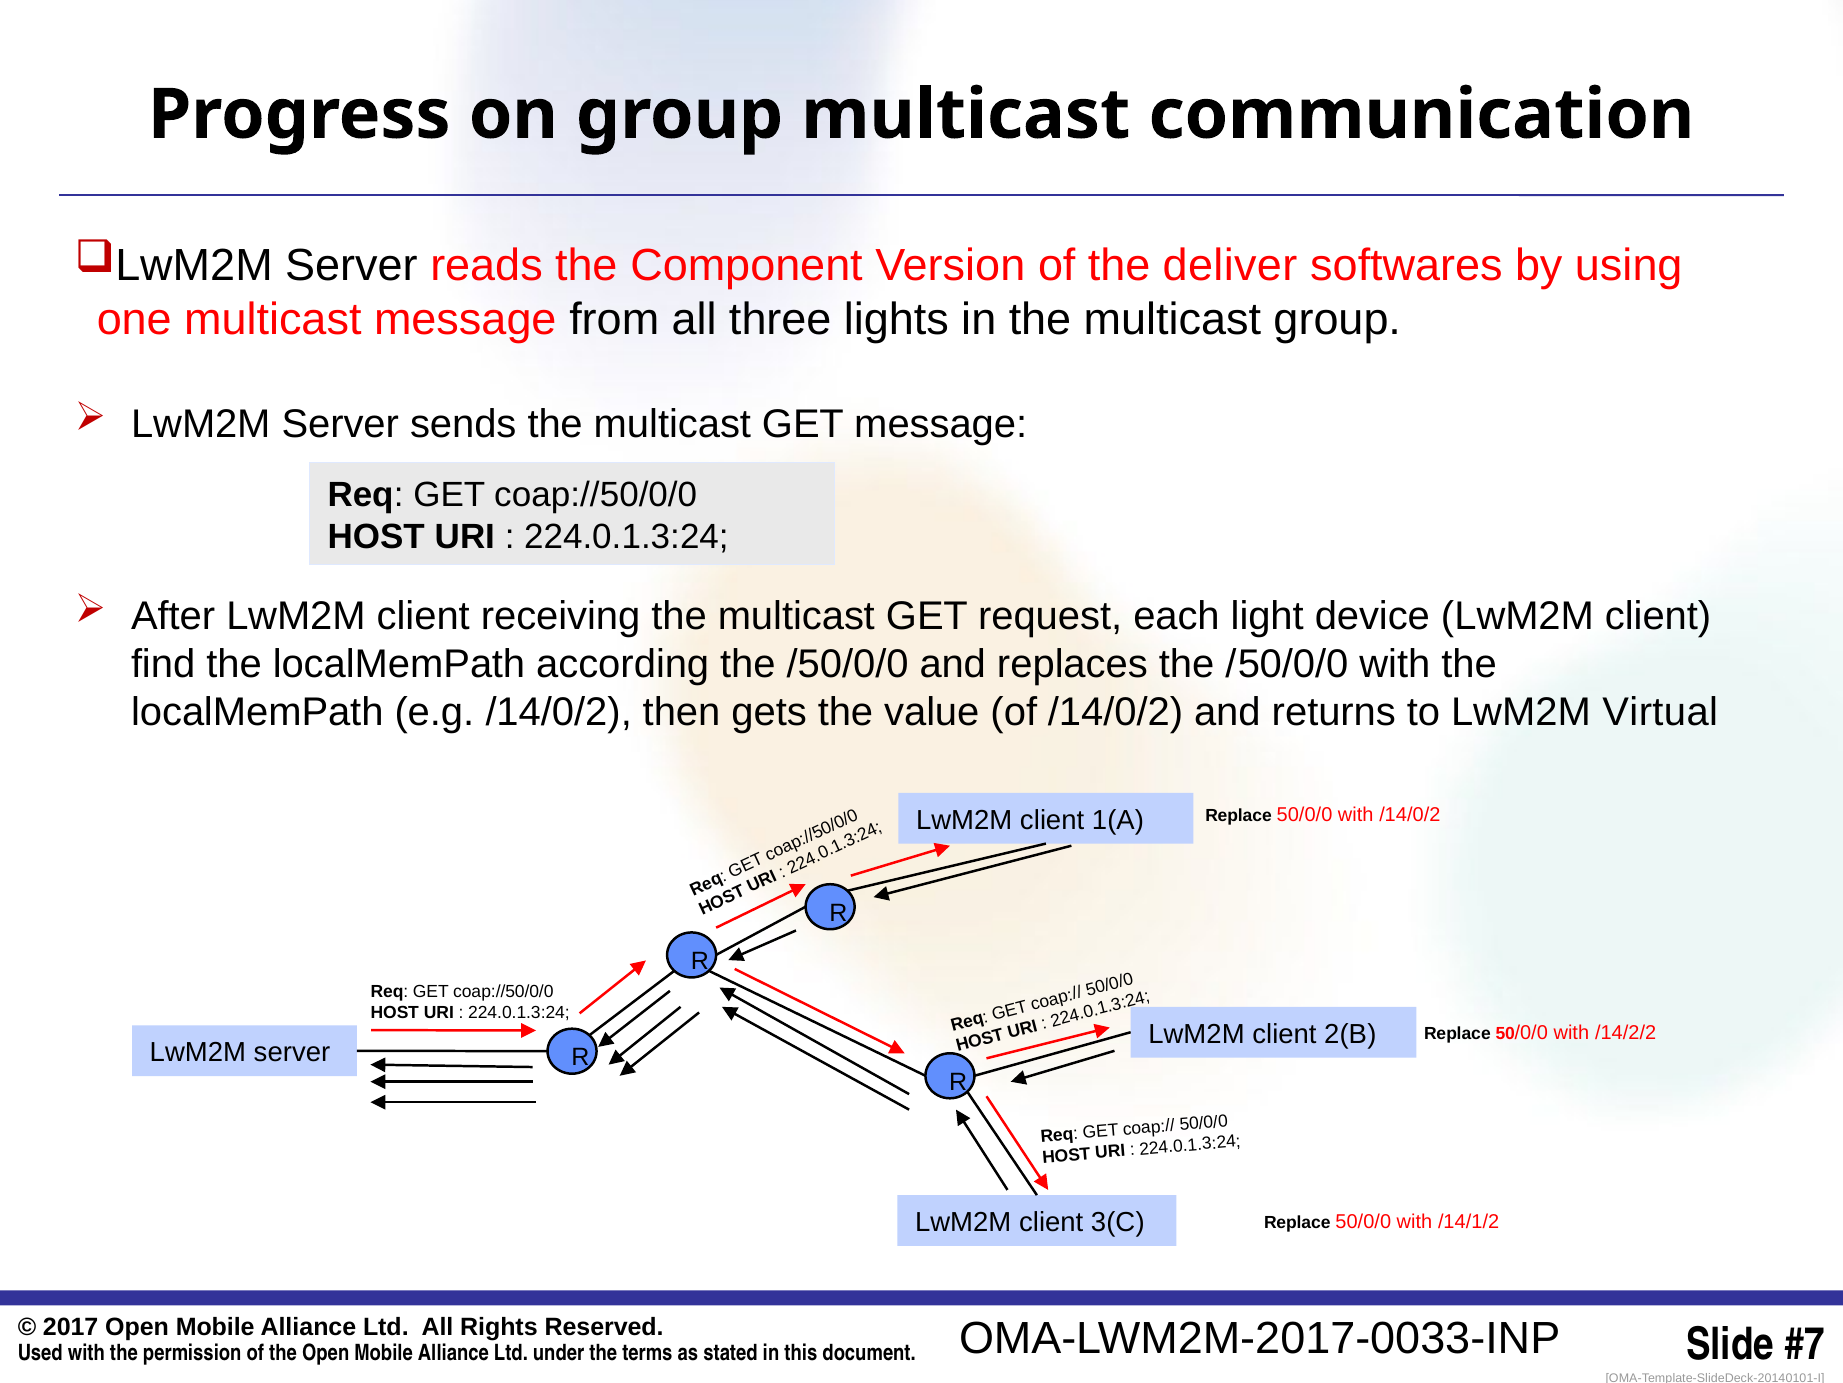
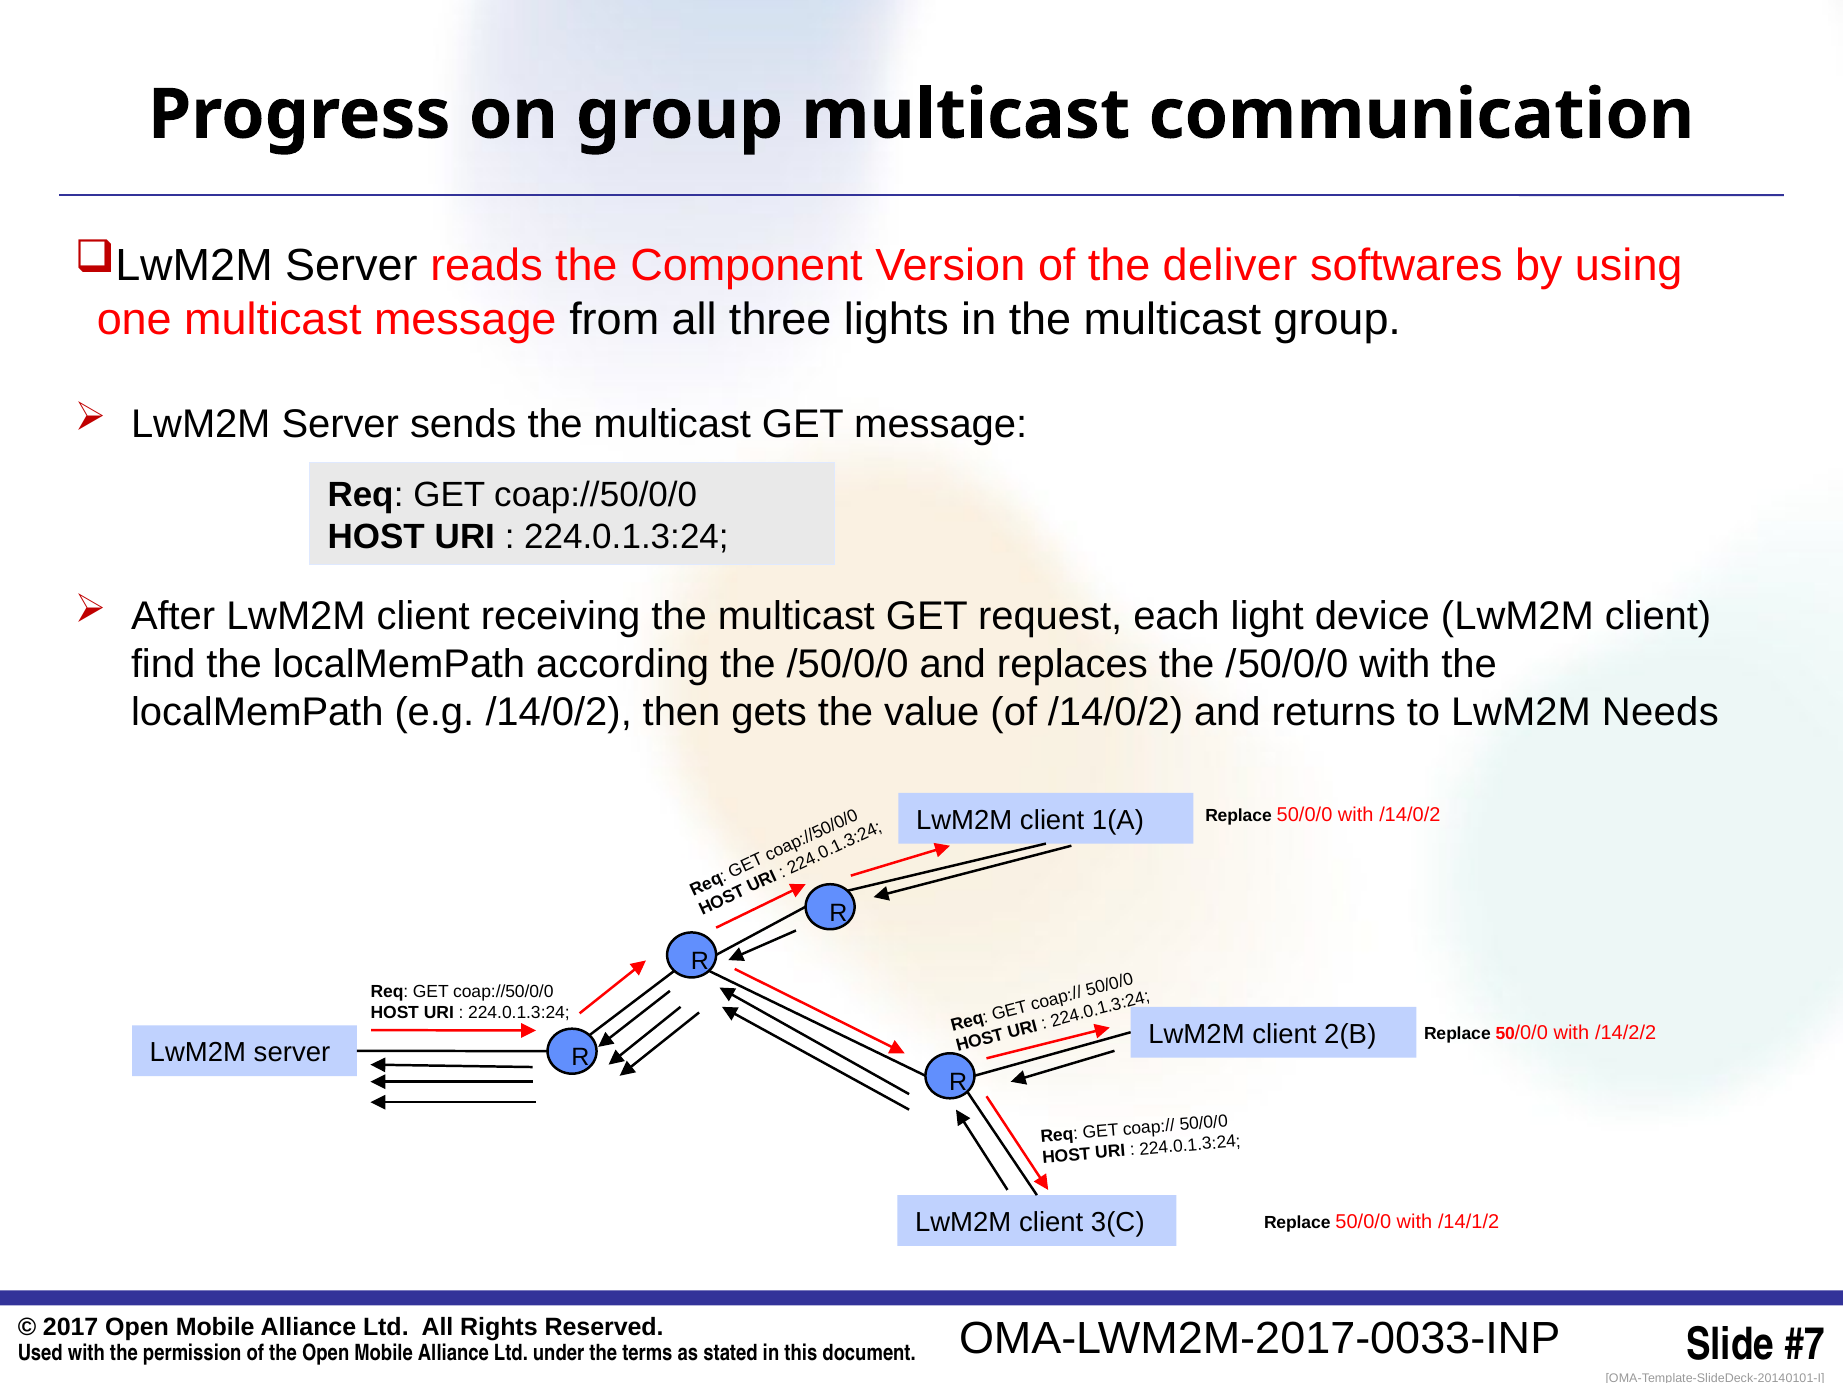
Virtual: Virtual -> Needs
